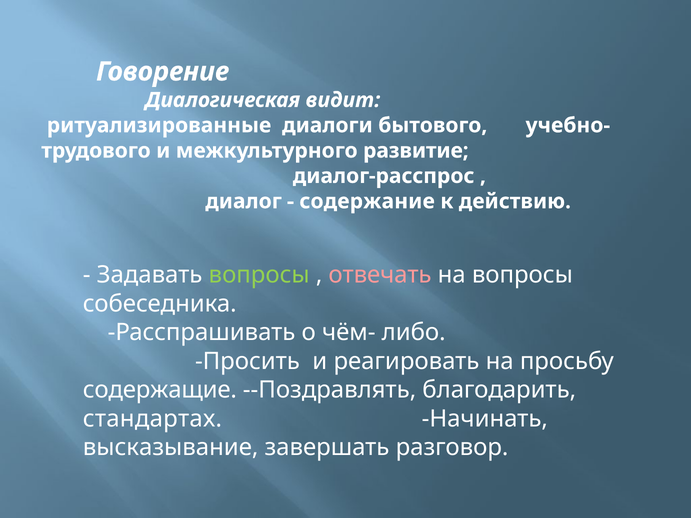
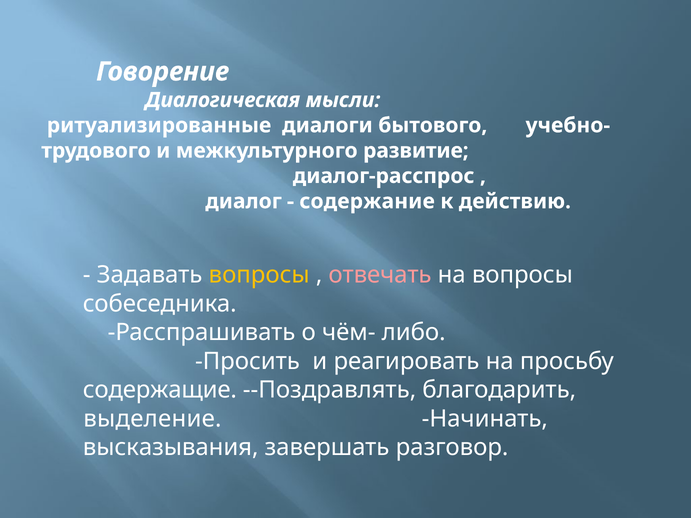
видит: видит -> мысли
вопросы at (259, 275) colour: light green -> yellow
стандартах: стандартах -> выделение
высказывание: высказывание -> высказывания
